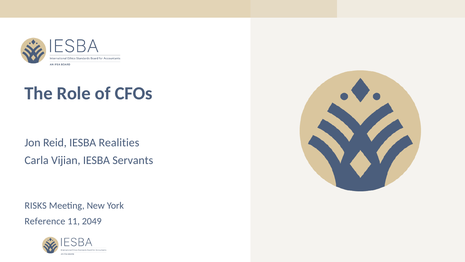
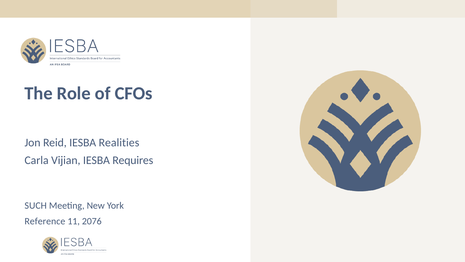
Servants: Servants -> Requires
RISKS: RISKS -> SUCH
2049: 2049 -> 2076
